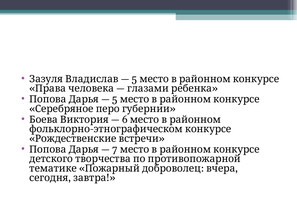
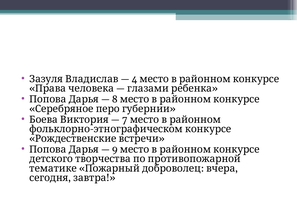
5 at (134, 79): 5 -> 4
5 at (115, 99): 5 -> 8
6: 6 -> 7
7: 7 -> 9
